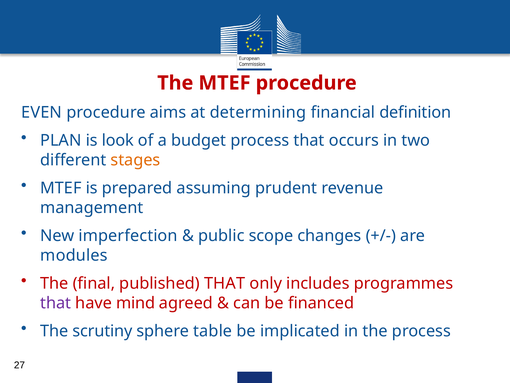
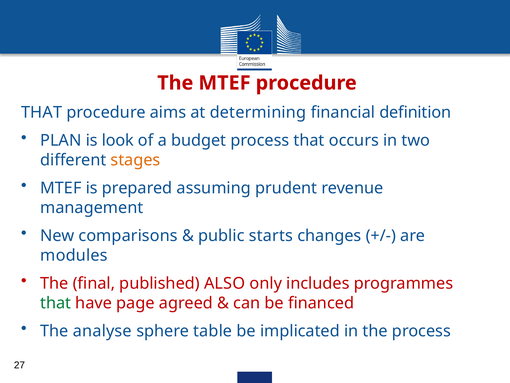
EVEN at (42, 112): EVEN -> THAT
imperfection: imperfection -> comparisons
scope: scope -> starts
published THAT: THAT -> ALSO
that at (56, 303) colour: purple -> green
mind: mind -> page
scrutiny: scrutiny -> analyse
